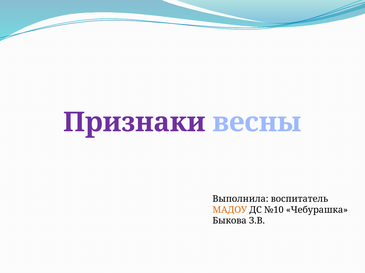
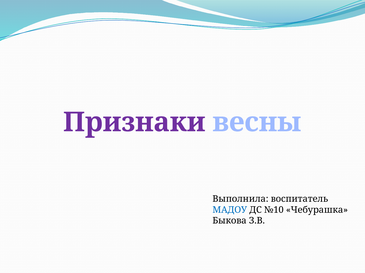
МАДОУ colour: orange -> blue
